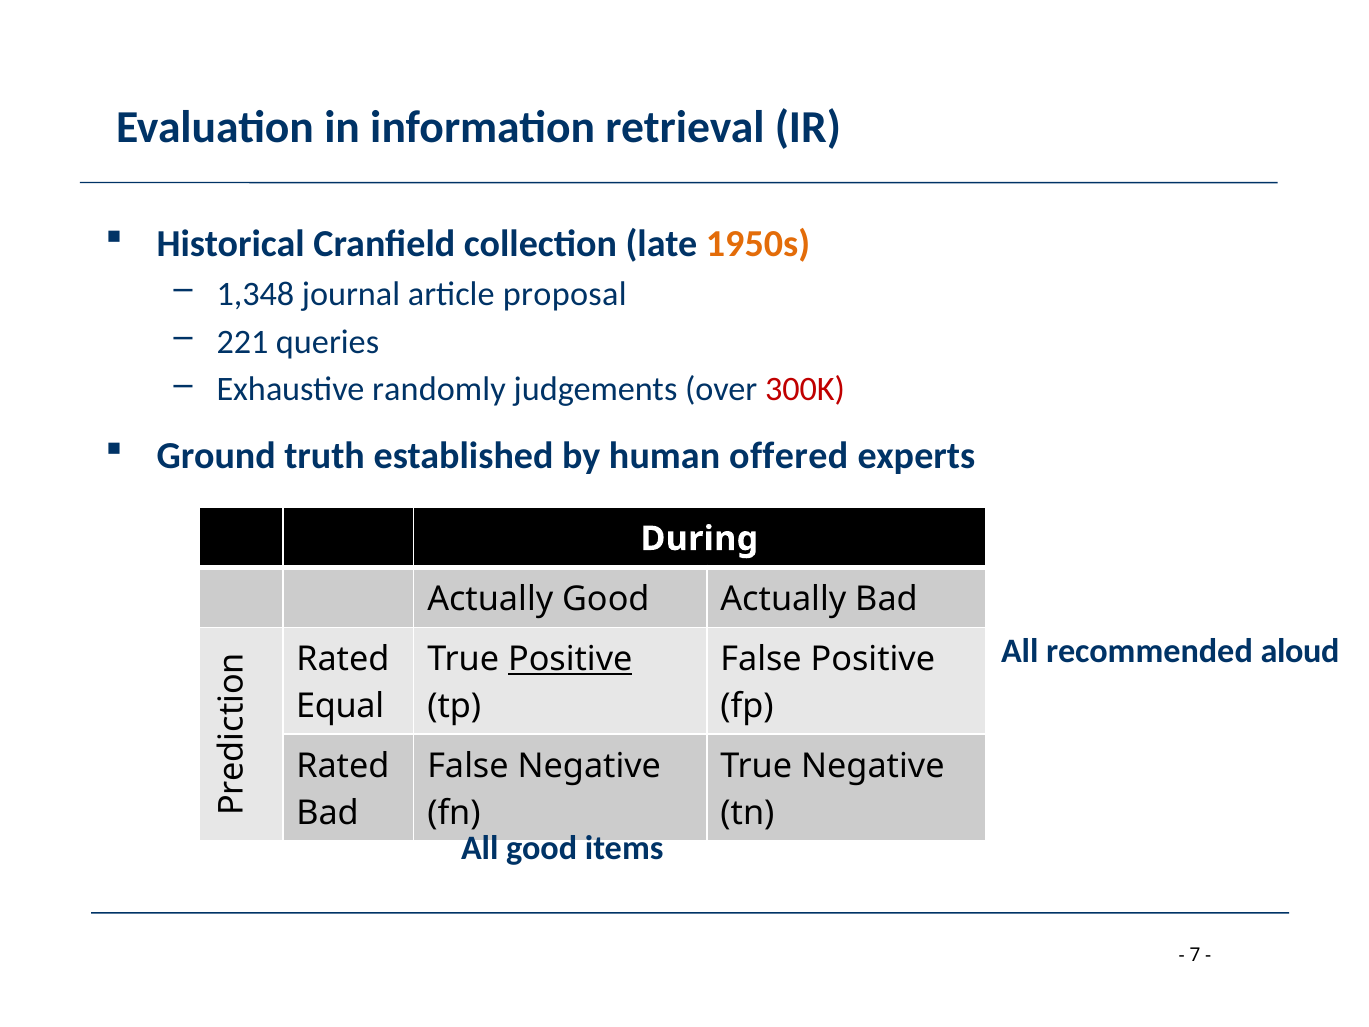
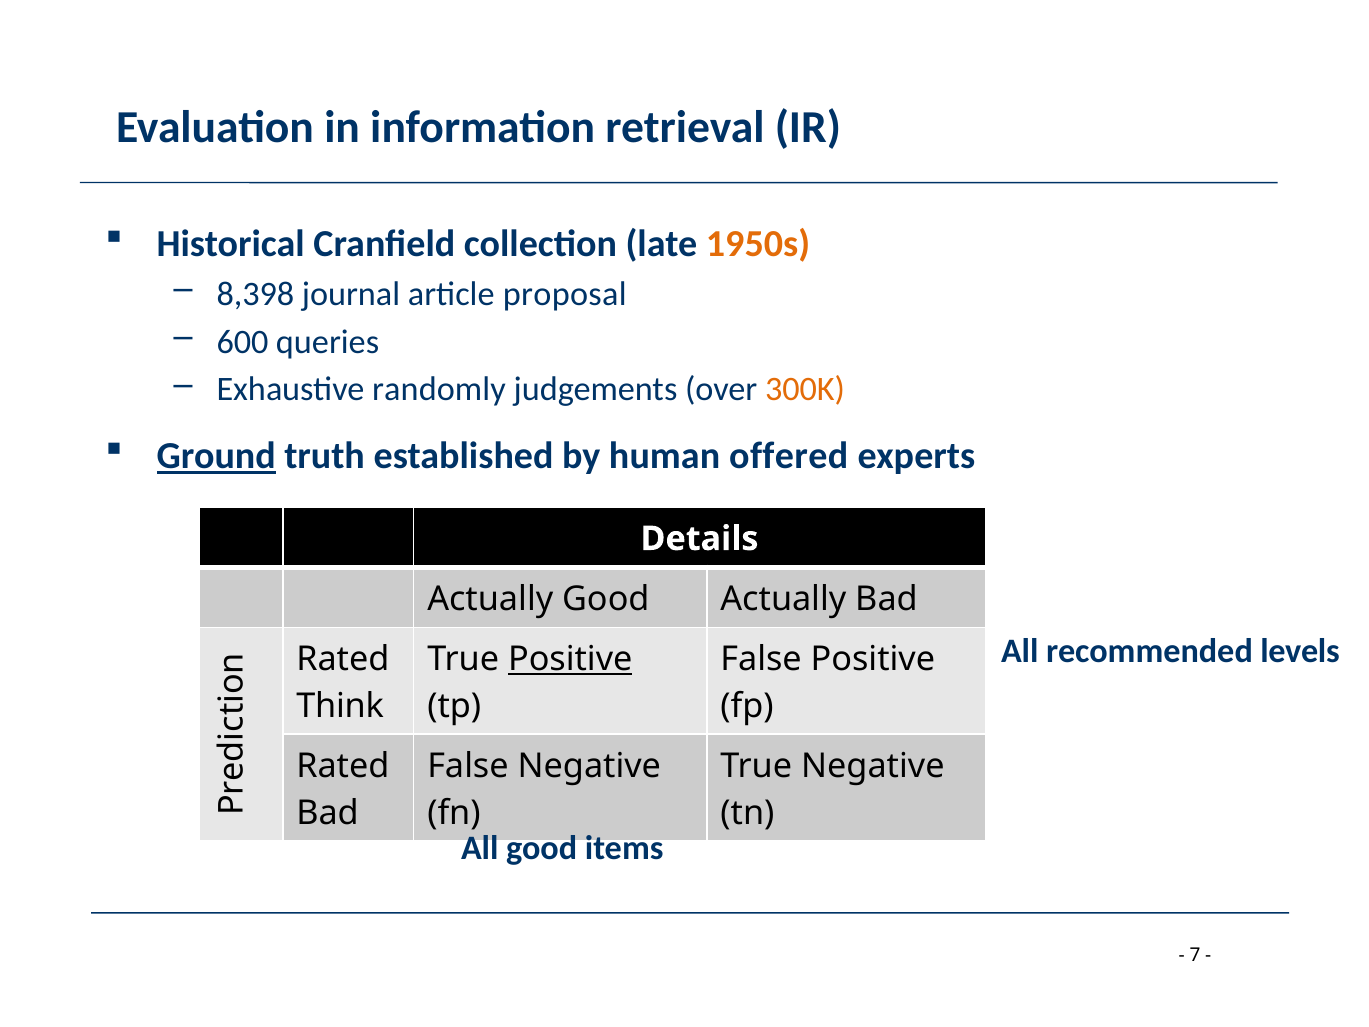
1,348: 1,348 -> 8,398
221: 221 -> 600
300K colour: red -> orange
Ground underline: none -> present
During: During -> Details
aloud: aloud -> levels
Equal: Equal -> Think
